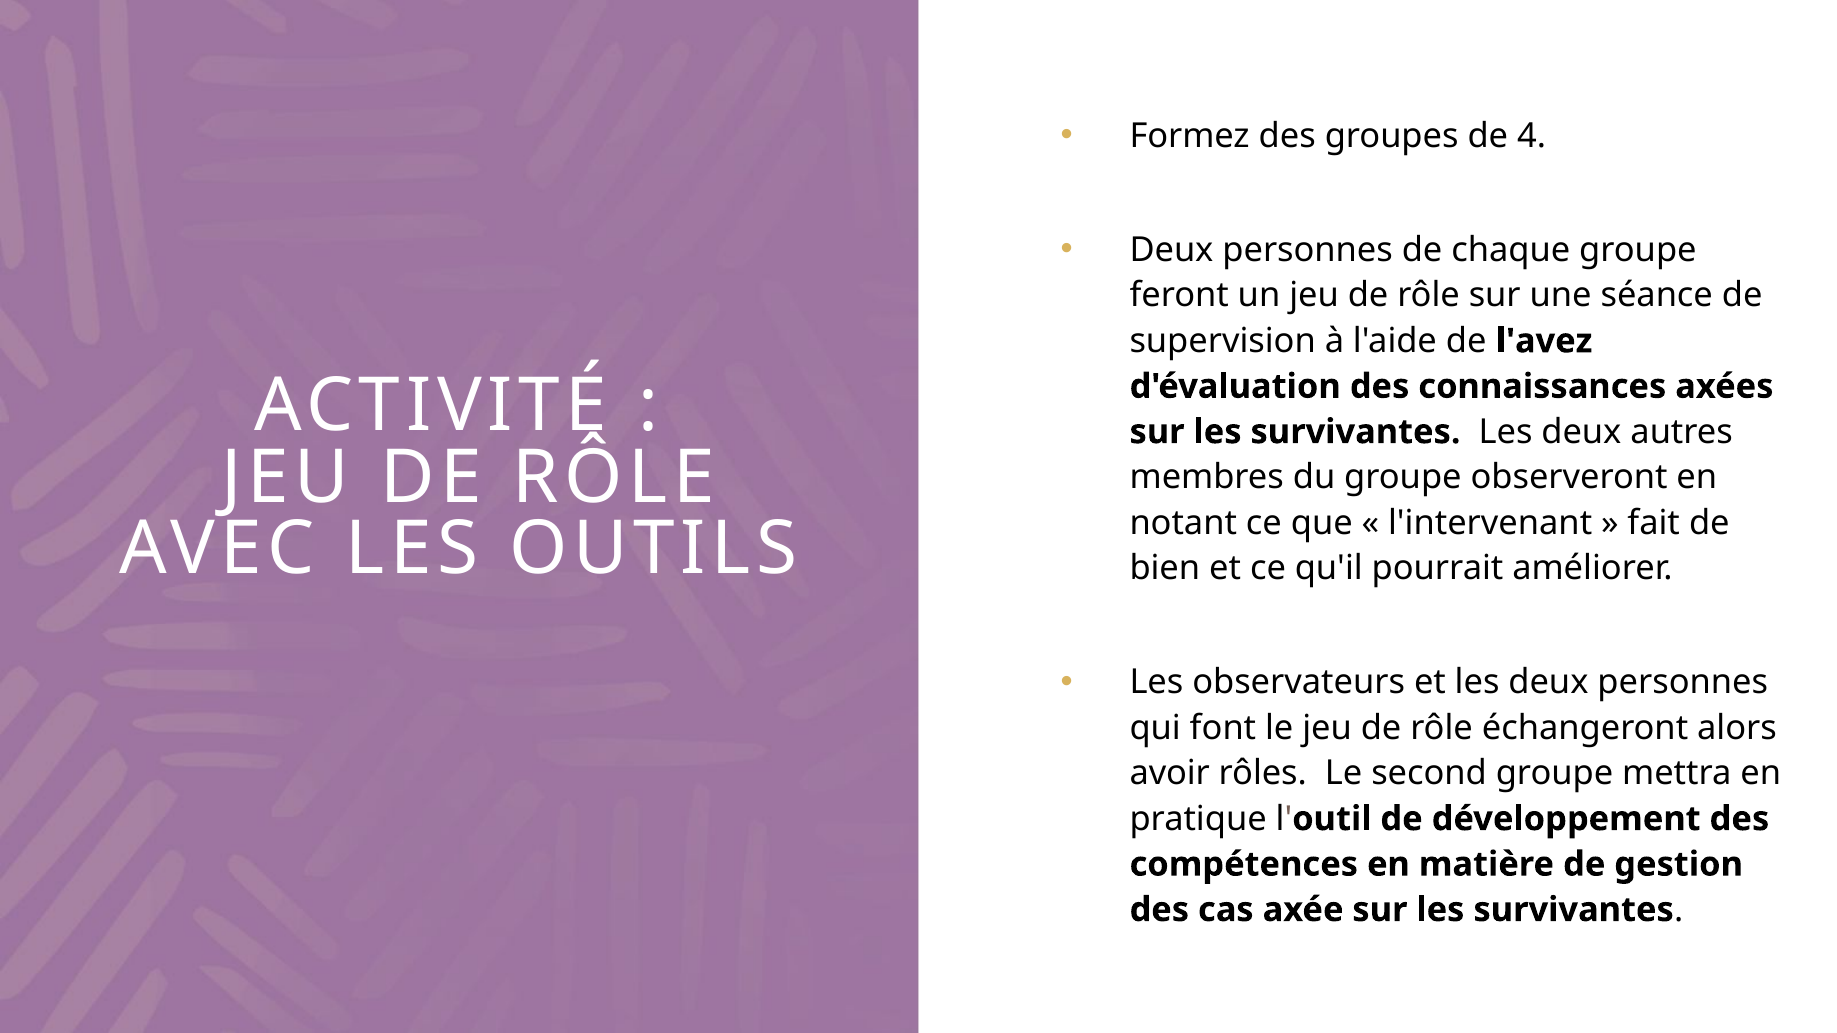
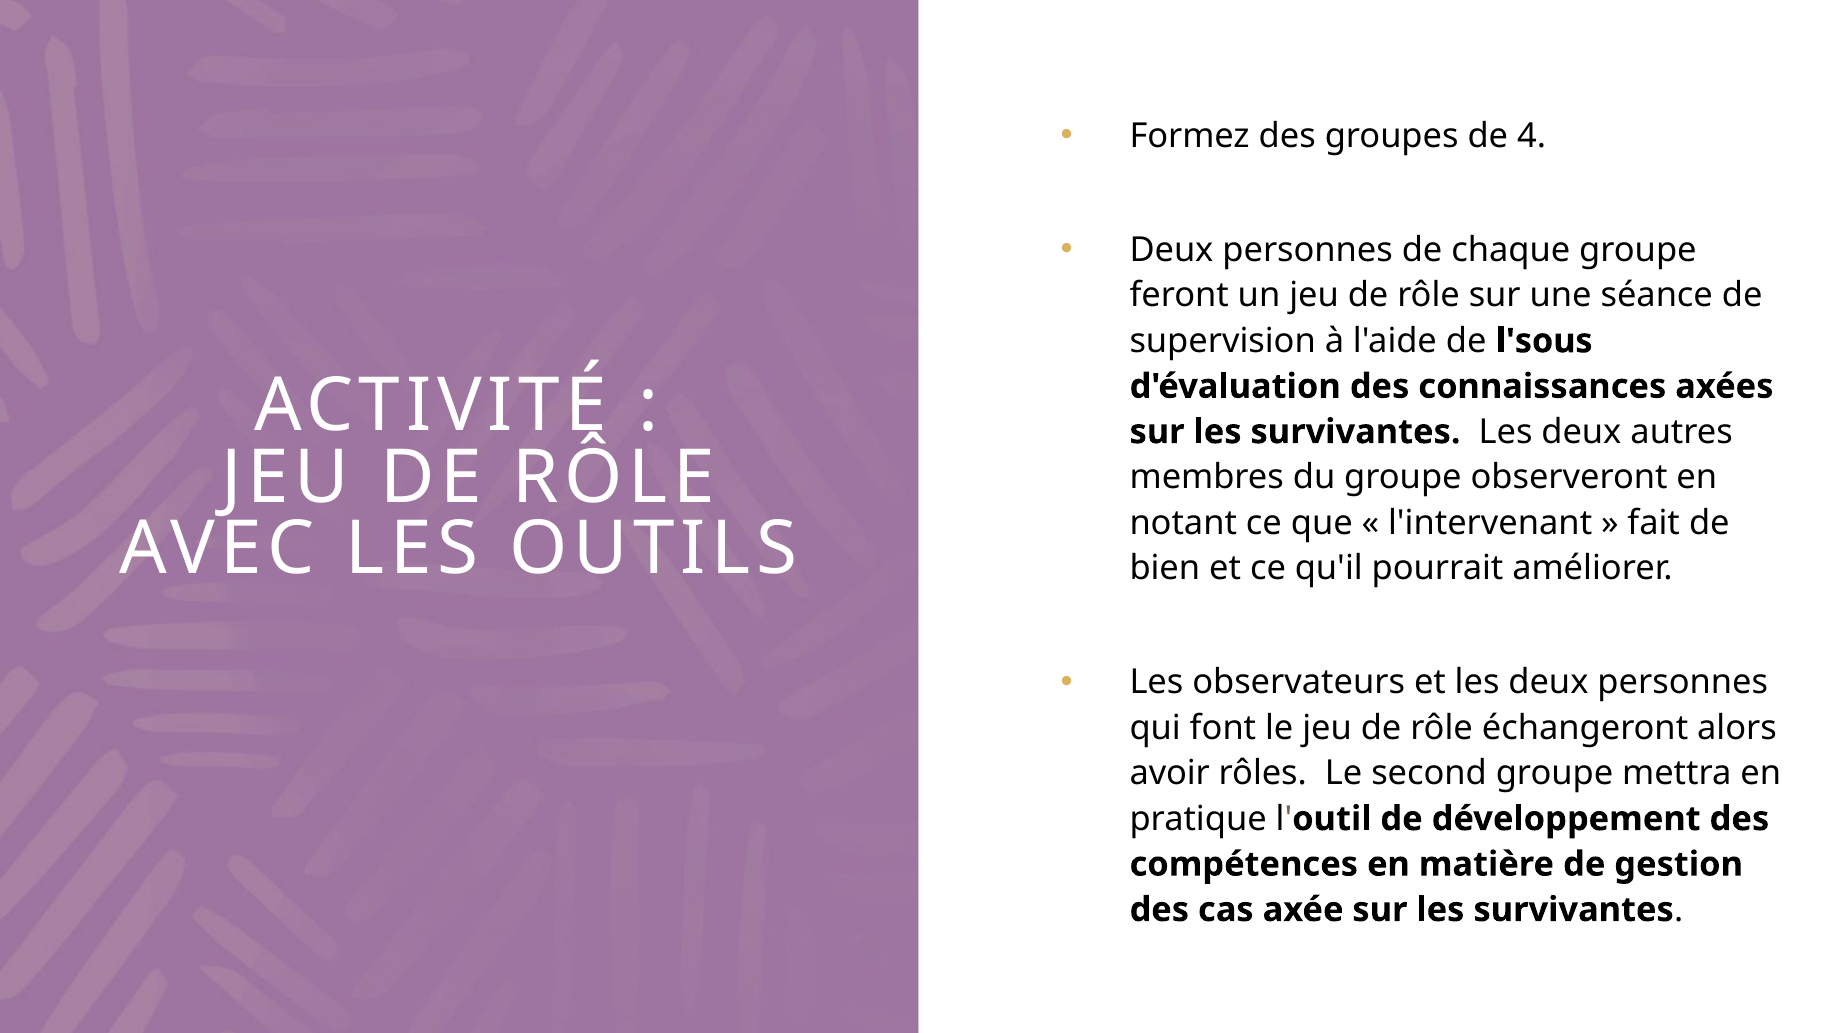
l'avez: l'avez -> l'sous
